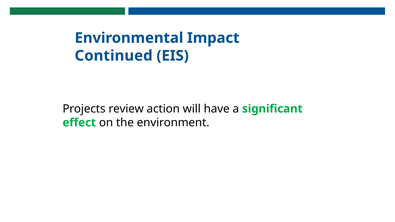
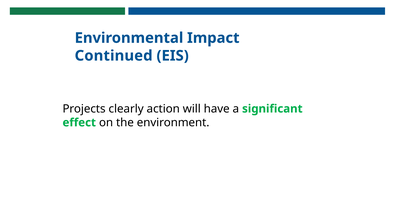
review: review -> clearly
